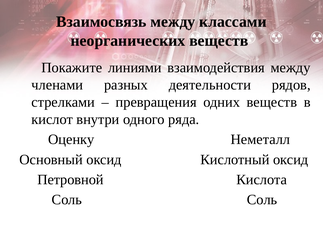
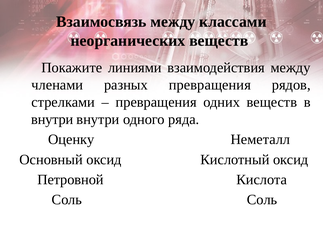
разных деятельности: деятельности -> превращения
кислот at (52, 120): кислот -> внутри
